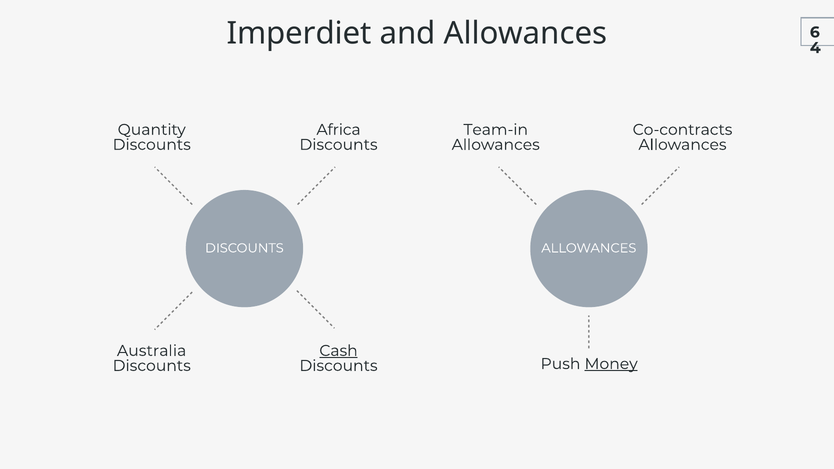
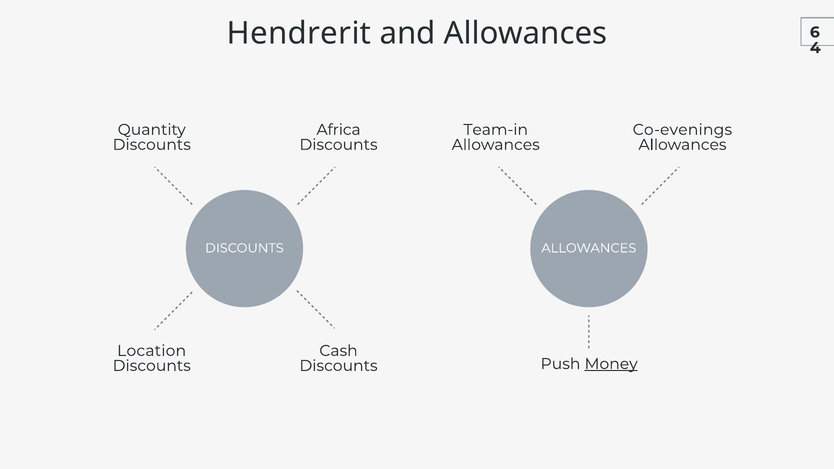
Imperdiet: Imperdiet -> Hendrerit
Co-contracts: Co-contracts -> Co-evenings
Australia: Australia -> Location
Cash underline: present -> none
